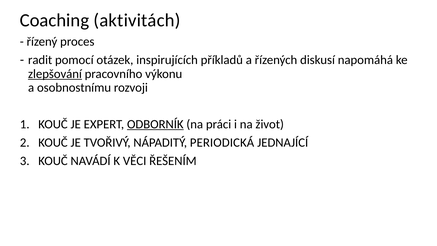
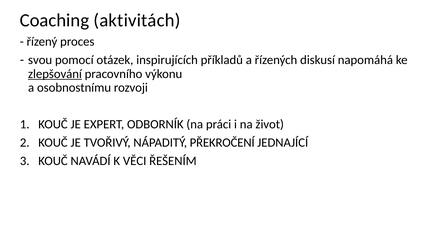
radit: radit -> svou
ODBORNÍK underline: present -> none
PERIODICKÁ: PERIODICKÁ -> PŘEKROČENÍ
